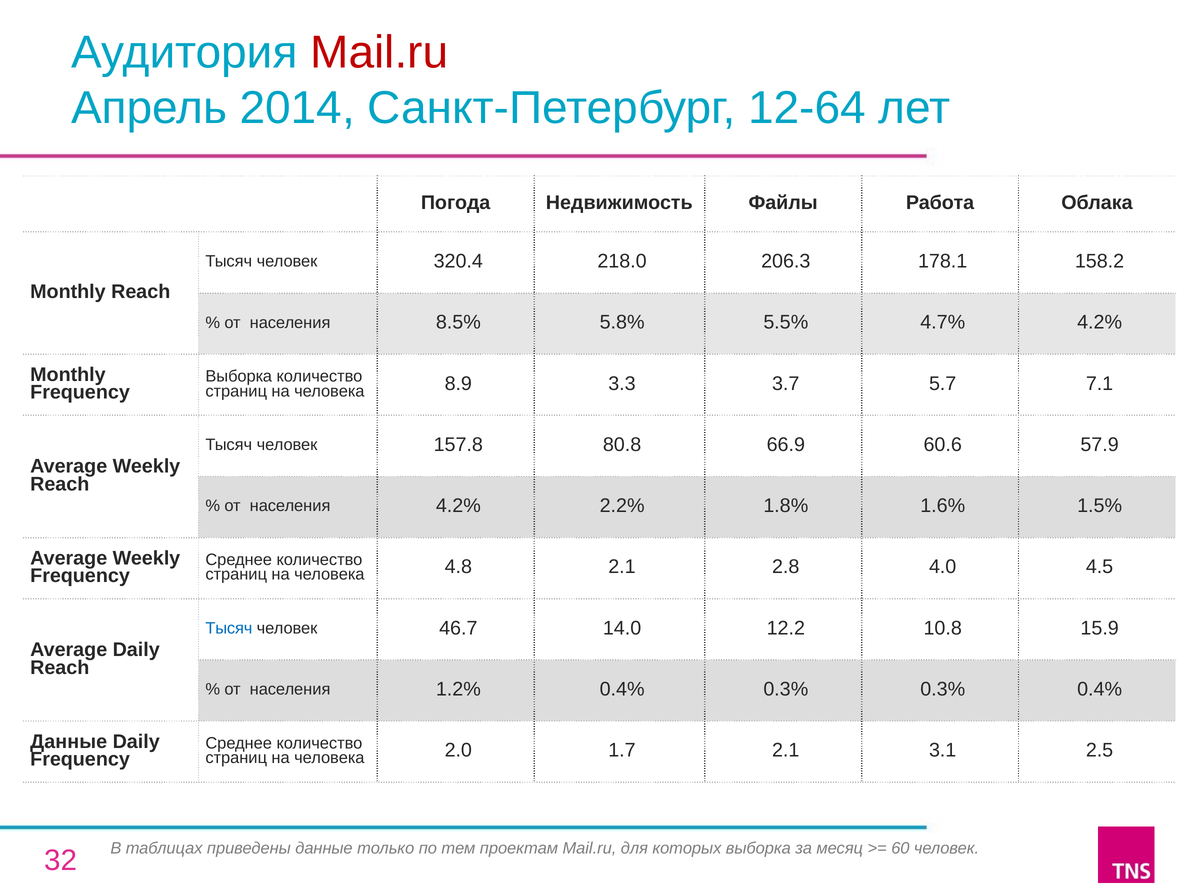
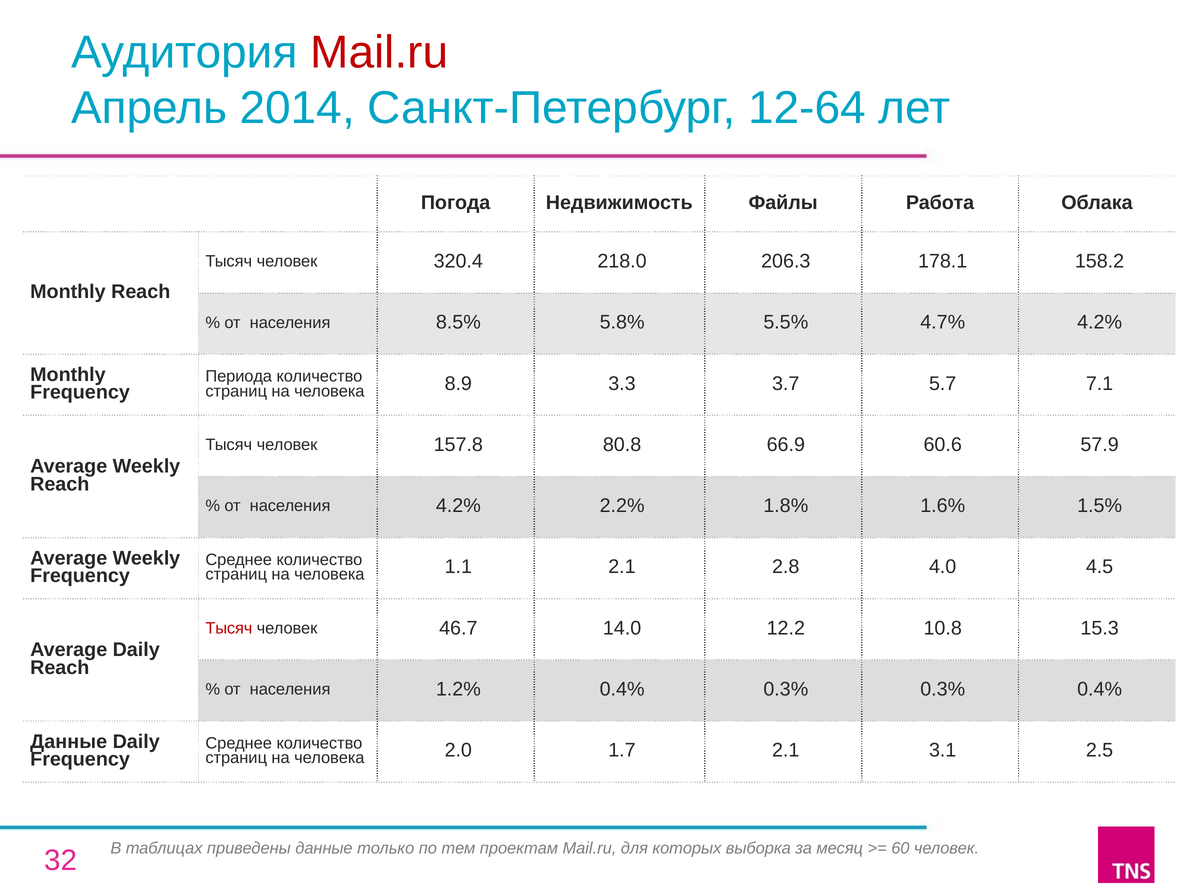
Выборка at (239, 376): Выборка -> Периода
4.8: 4.8 -> 1.1
Тысяч at (229, 628) colour: blue -> red
15.9: 15.9 -> 15.3
